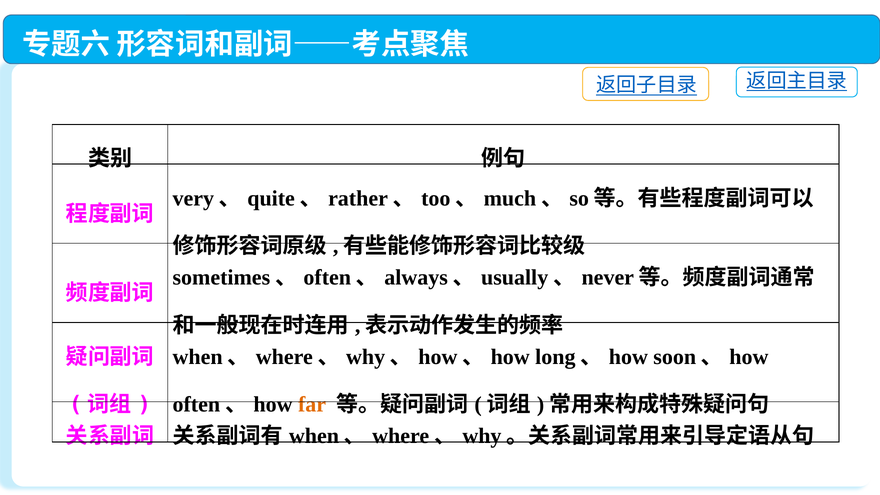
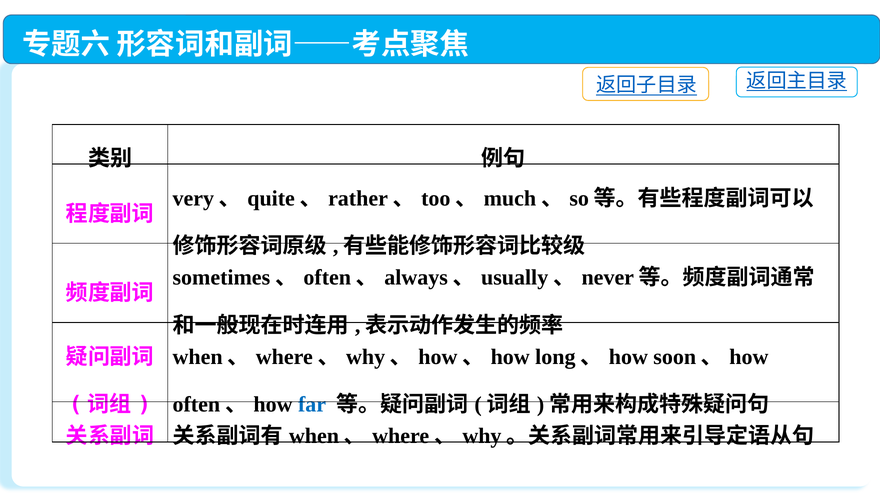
far colour: orange -> blue
